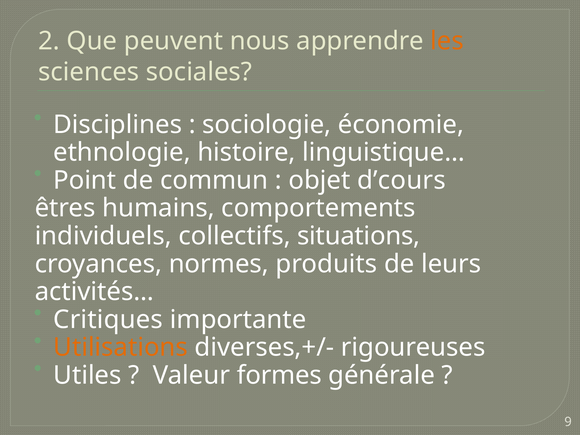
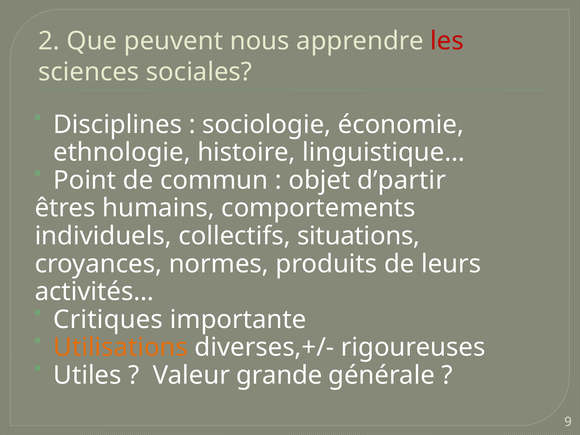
les colour: orange -> red
d’cours: d’cours -> d’partir
formes: formes -> grande
